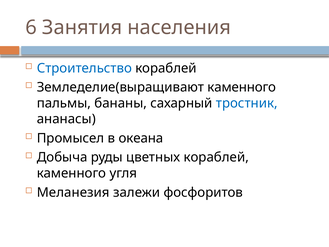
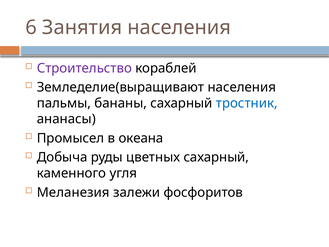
Строительство colour: blue -> purple
Земледелие(выращивают каменного: каменного -> населения
цветных кораблей: кораблей -> сахарный
